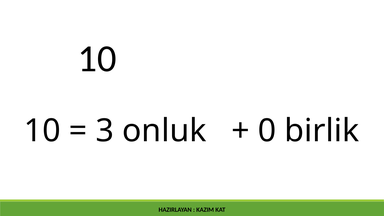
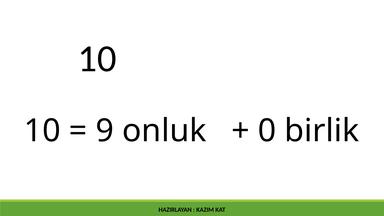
3: 3 -> 9
